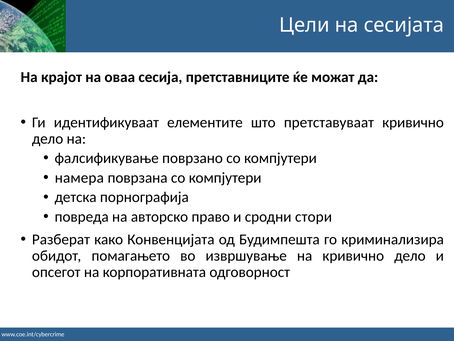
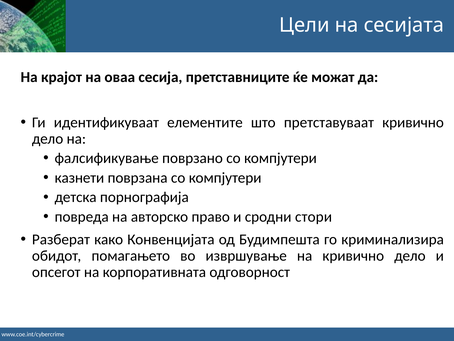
намера: намера -> казнети
